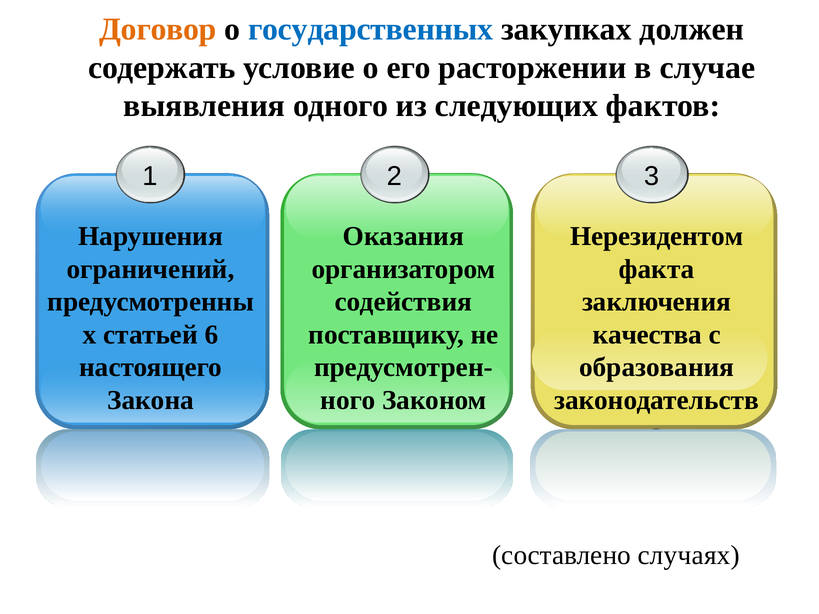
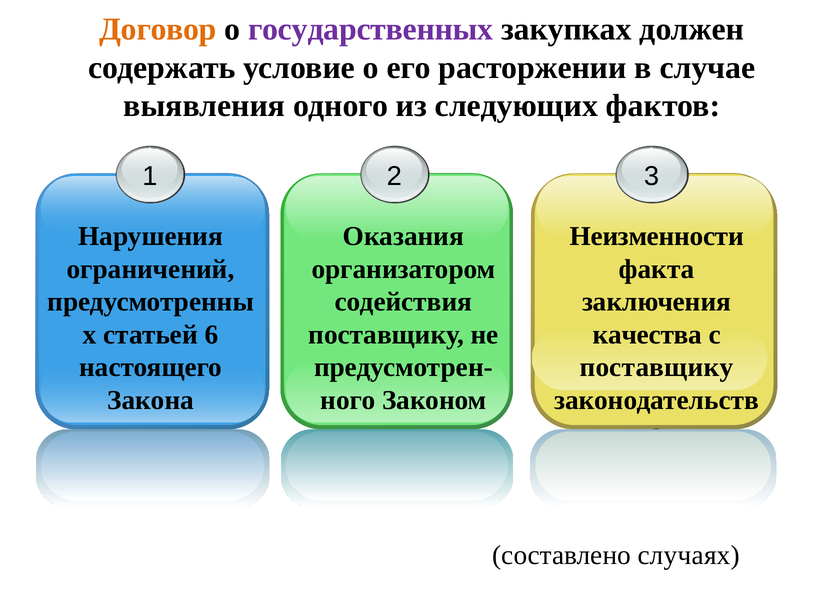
государственных colour: blue -> purple
Нерезидентом: Нерезидентом -> Неизменности
образования at (657, 367): образования -> поставщику
